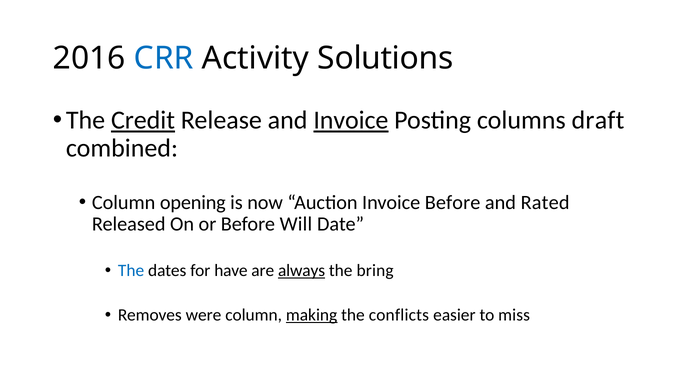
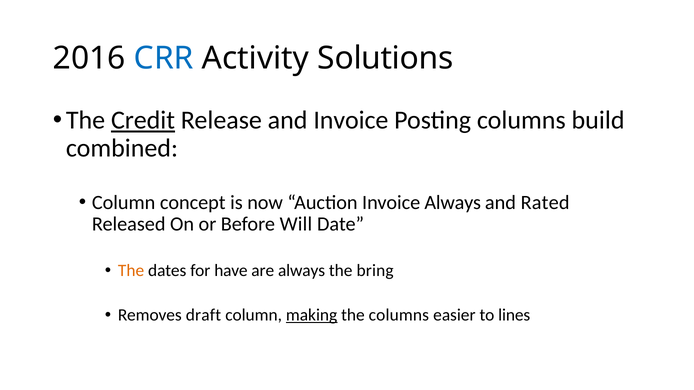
Invoice at (351, 120) underline: present -> none
draft: draft -> build
opening: opening -> concept
Invoice Before: Before -> Always
The at (131, 271) colour: blue -> orange
always at (302, 271) underline: present -> none
were: were -> draft
the conflicts: conflicts -> columns
miss: miss -> lines
